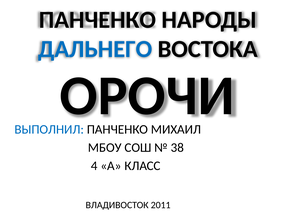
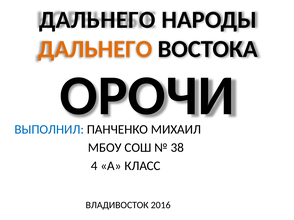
ПАНЧЕНКО at (97, 20): ПАНЧЕНКО -> ДАЛЬНЕГО
ДАЛЬНЕГО at (95, 49) colour: blue -> orange
2011: 2011 -> 2016
